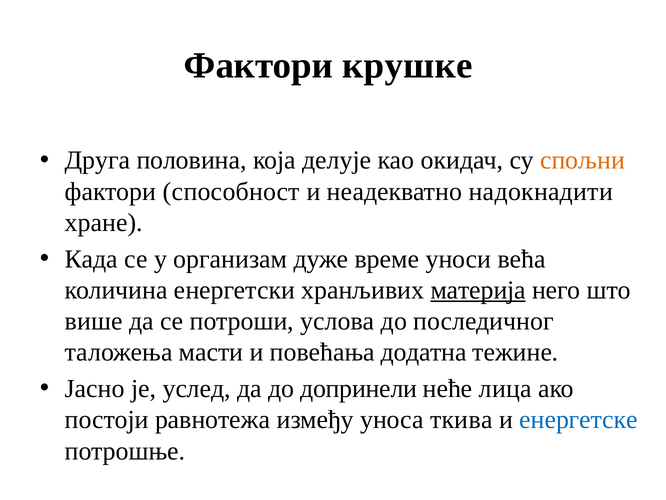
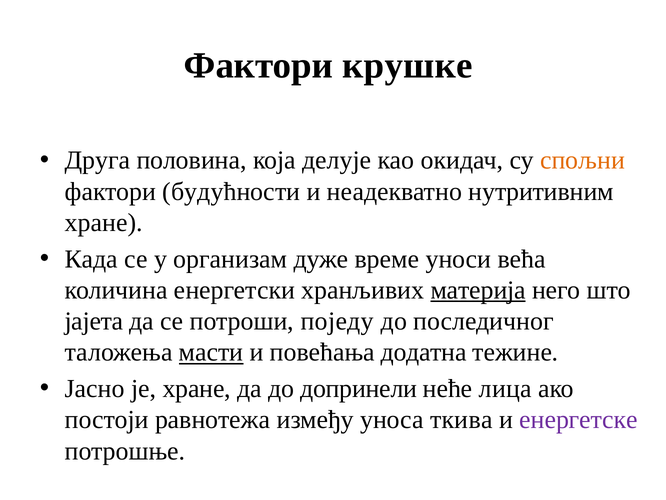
способност: способност -> будућности
надокнадити: надокнадити -> нутритивним
више: више -> јајета
услова: услова -> поједу
масти underline: none -> present
је услед: услед -> хране
енергетске colour: blue -> purple
